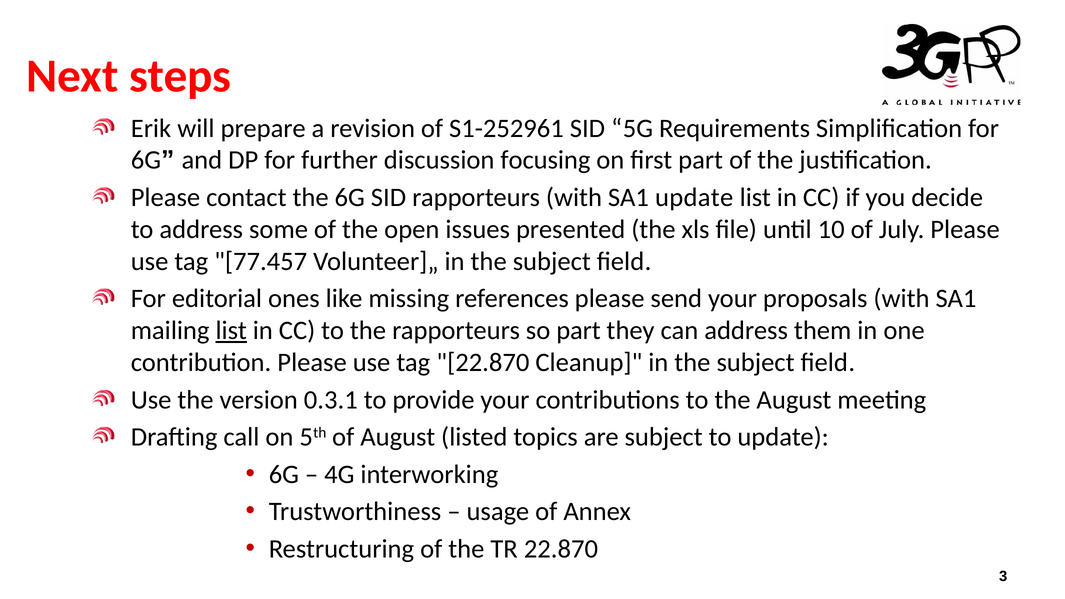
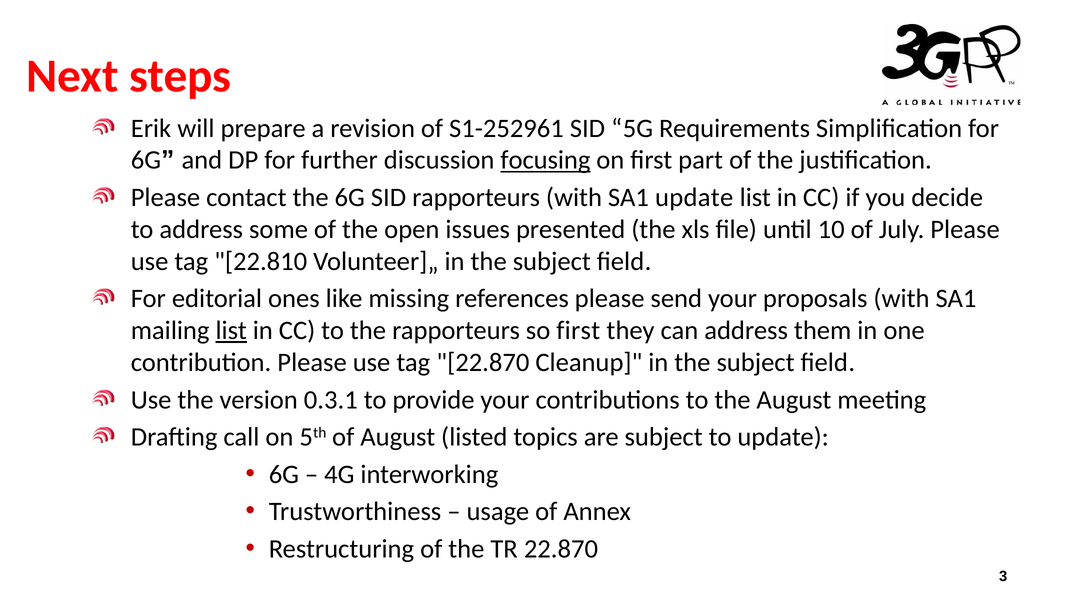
focusing underline: none -> present
77.457: 77.457 -> 22.810
so part: part -> first
